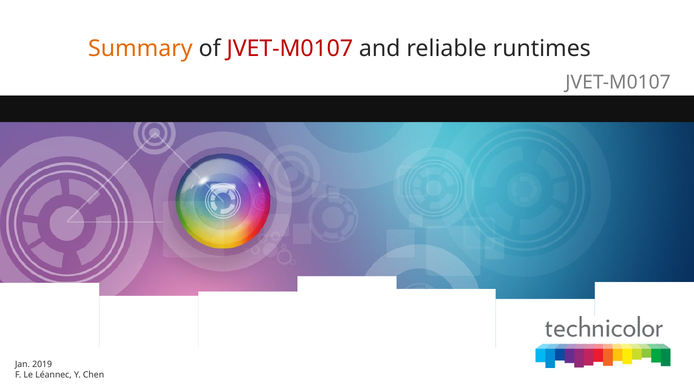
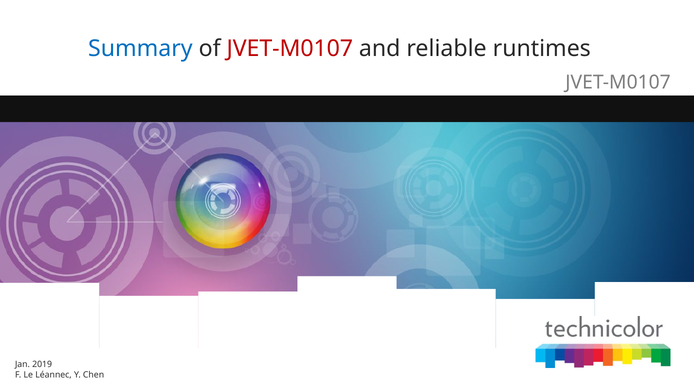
Summary colour: orange -> blue
